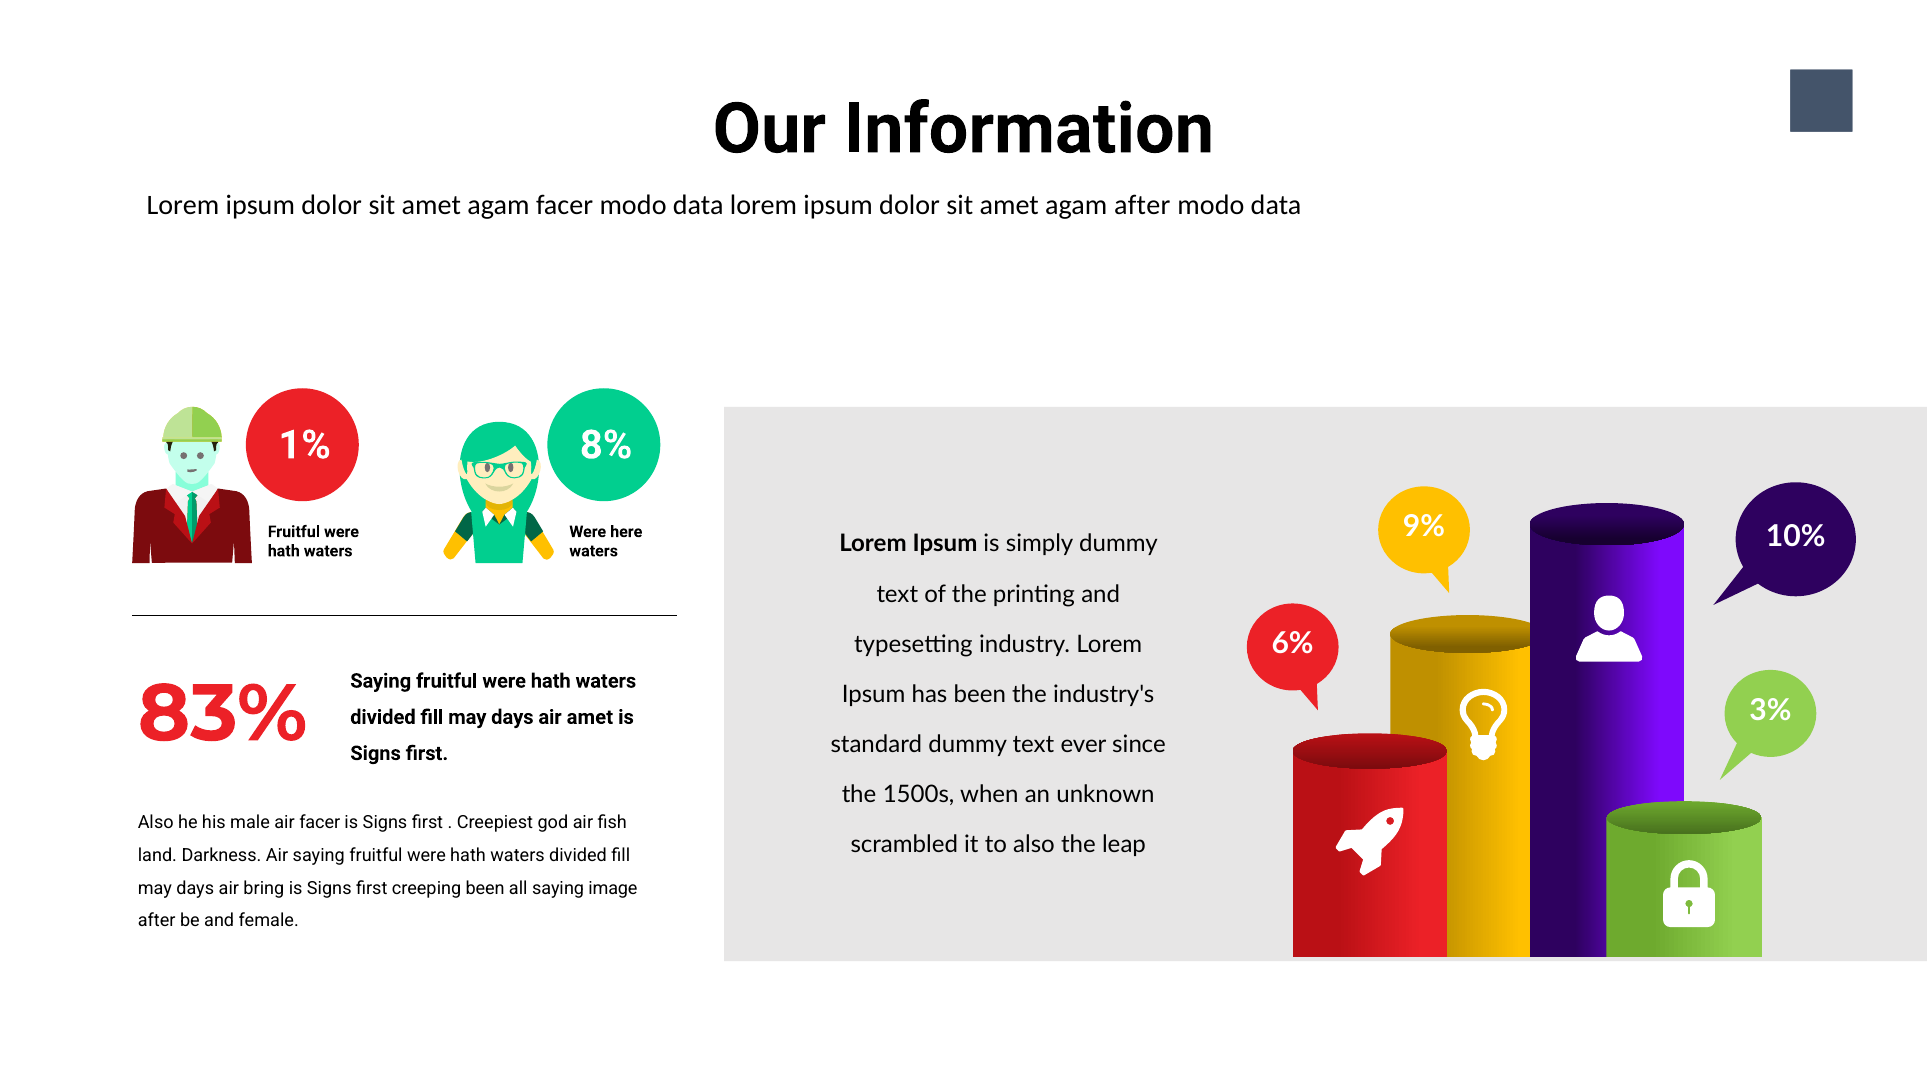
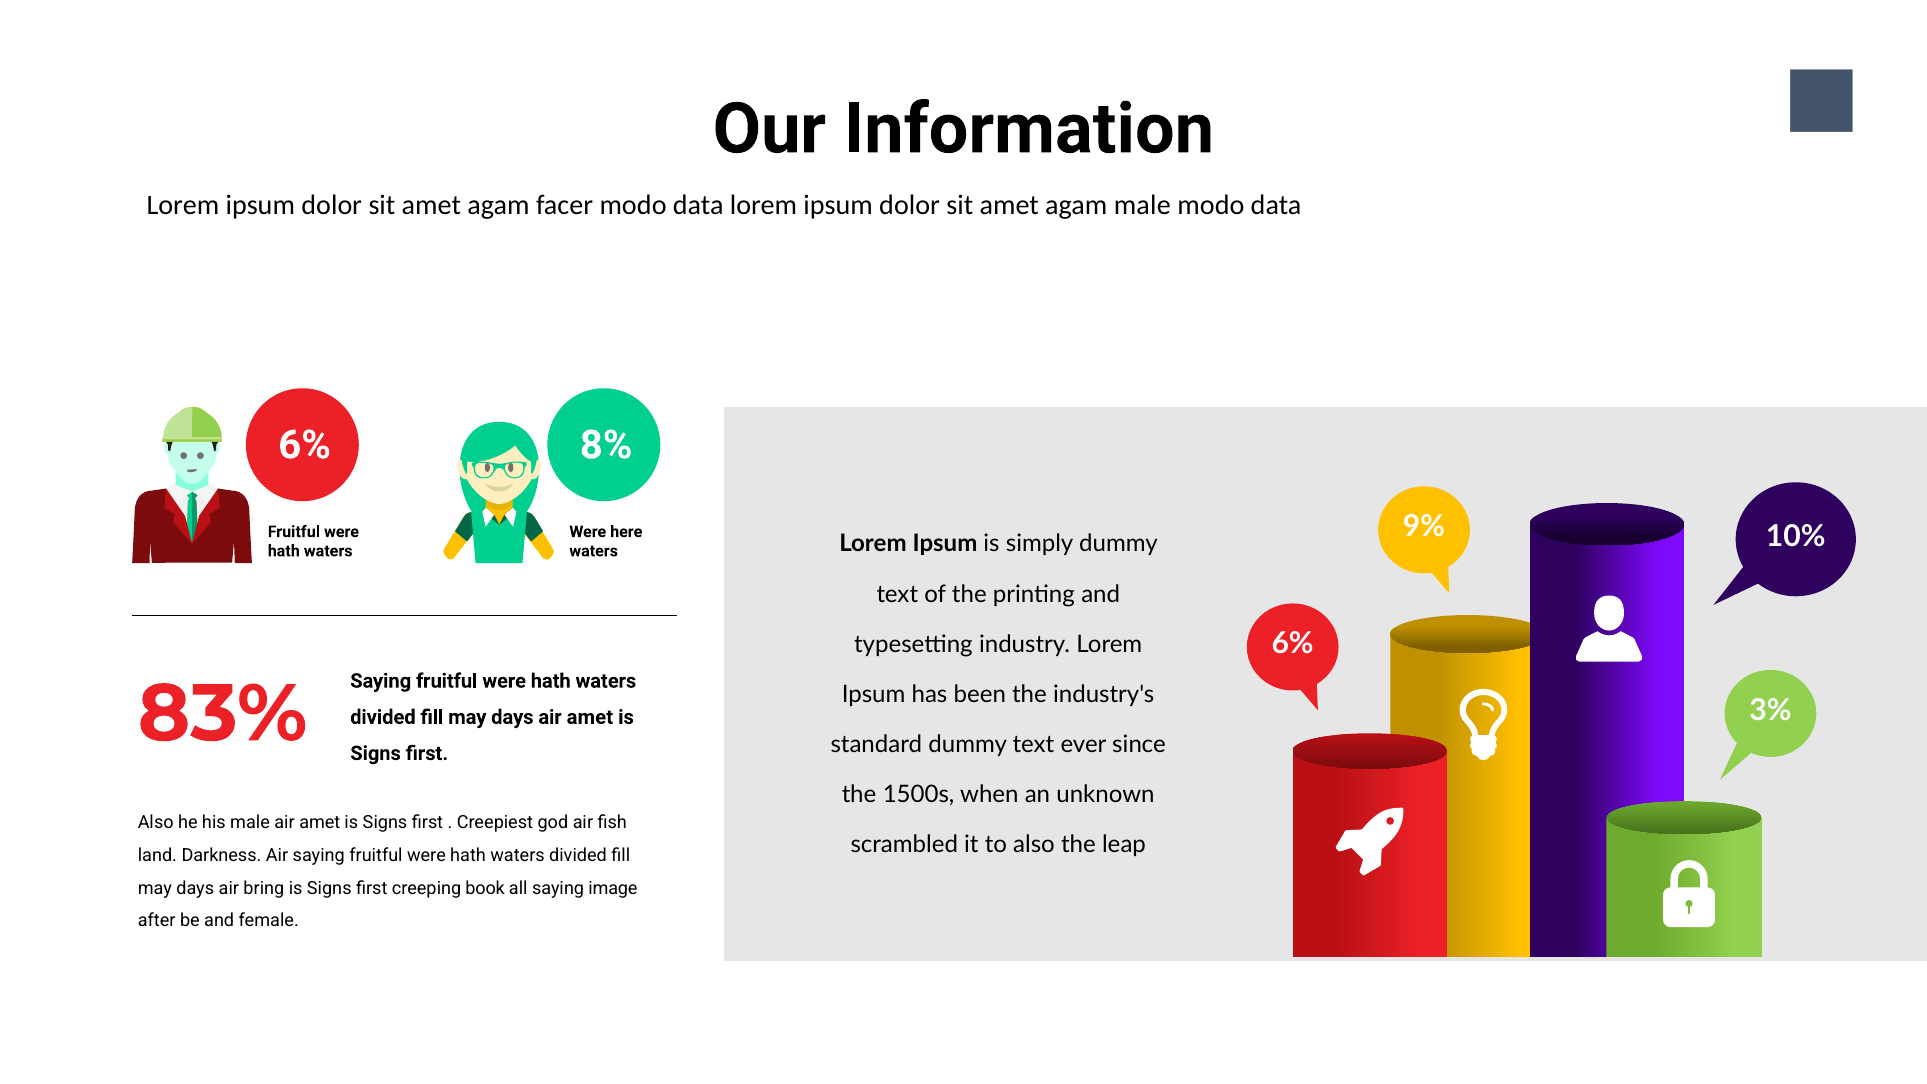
agam after: after -> male
1% at (305, 445): 1% -> 6%
male air facer: facer -> amet
creeping been: been -> book
